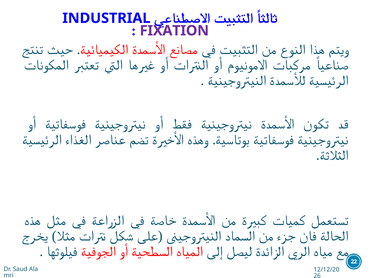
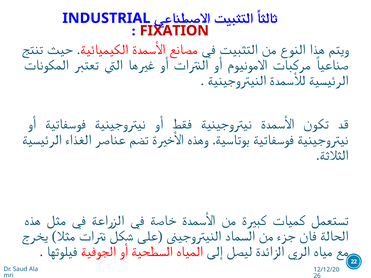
FIXATION colour: purple -> red
